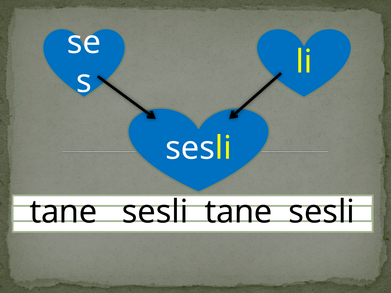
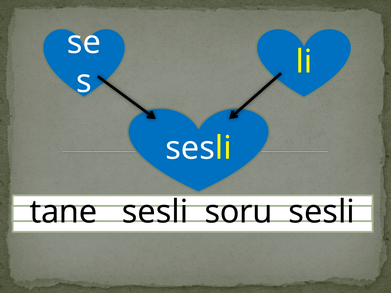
sesli tane: tane -> soru
